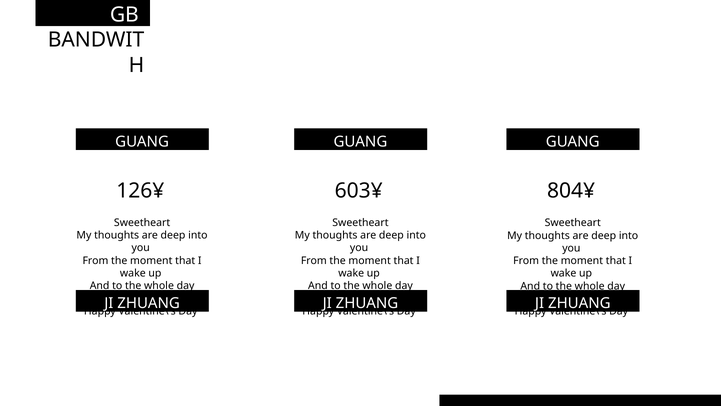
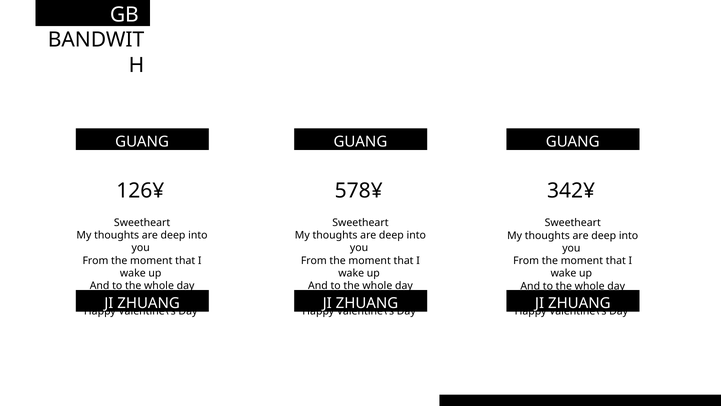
603¥: 603¥ -> 578¥
804¥: 804¥ -> 342¥
